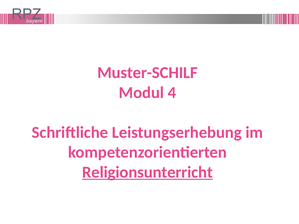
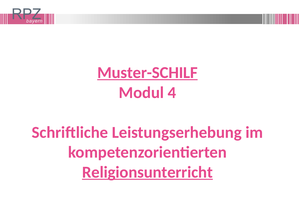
Muster-SCHILF underline: none -> present
